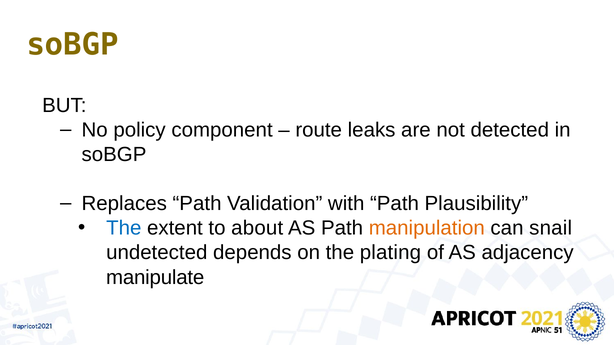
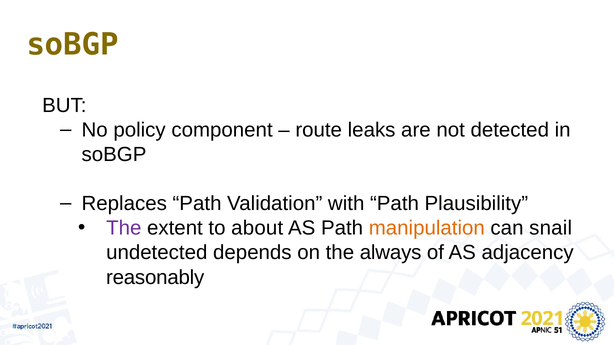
The at (124, 228) colour: blue -> purple
plating: plating -> always
manipulate: manipulate -> reasonably
